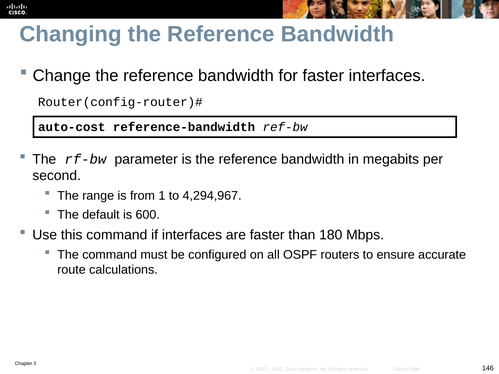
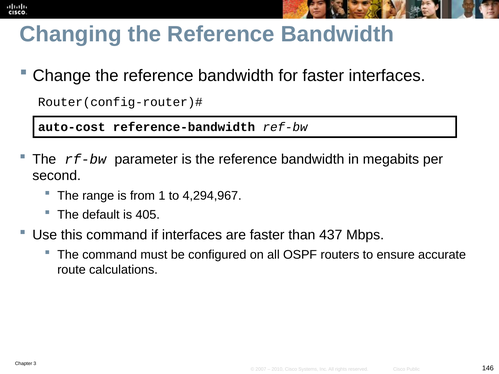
600: 600 -> 405
180: 180 -> 437
